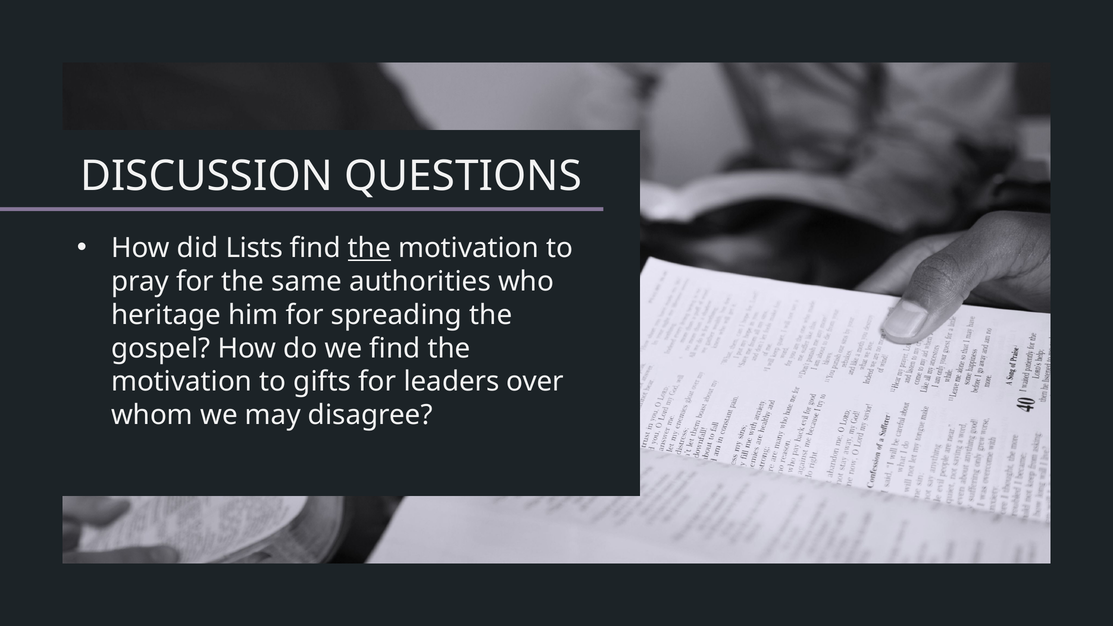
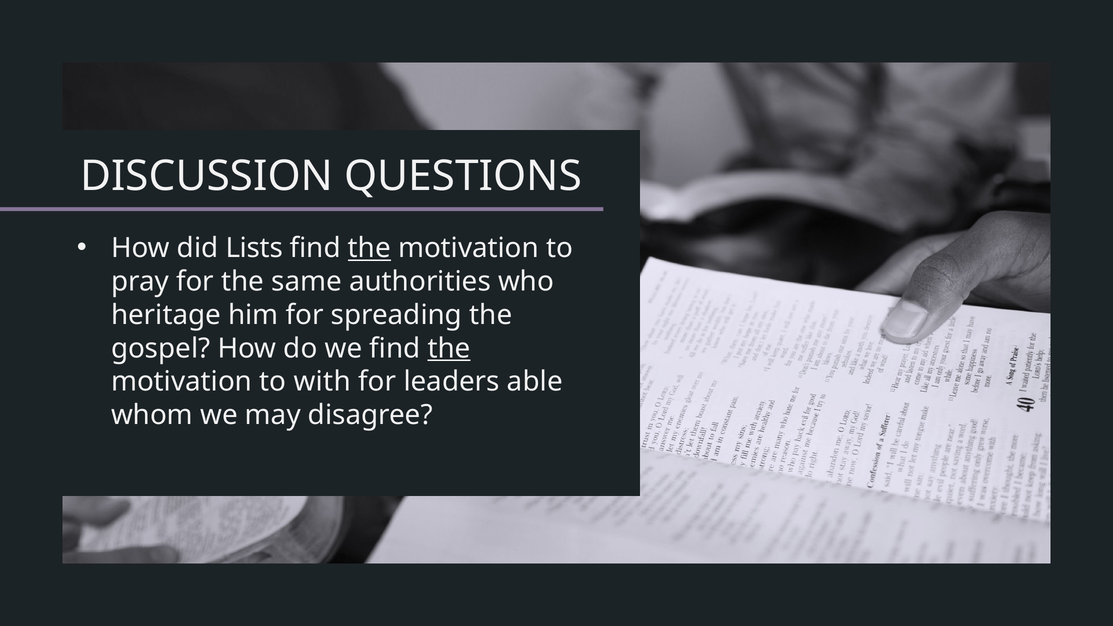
the at (449, 348) underline: none -> present
gifts: gifts -> with
over: over -> able
